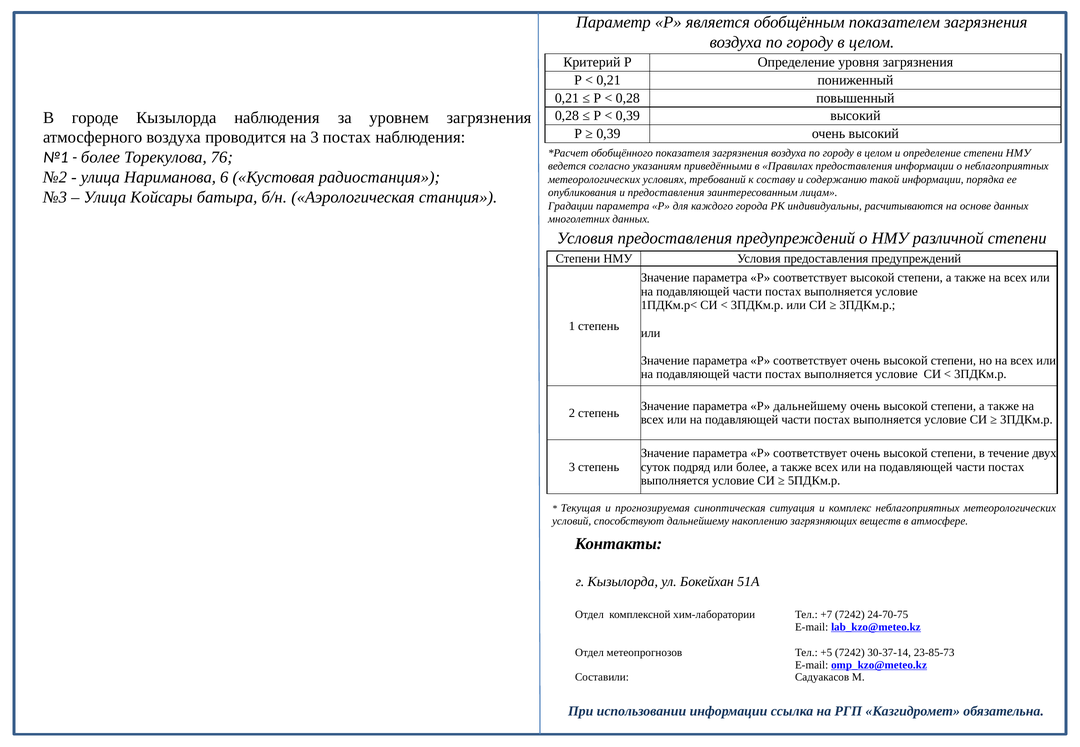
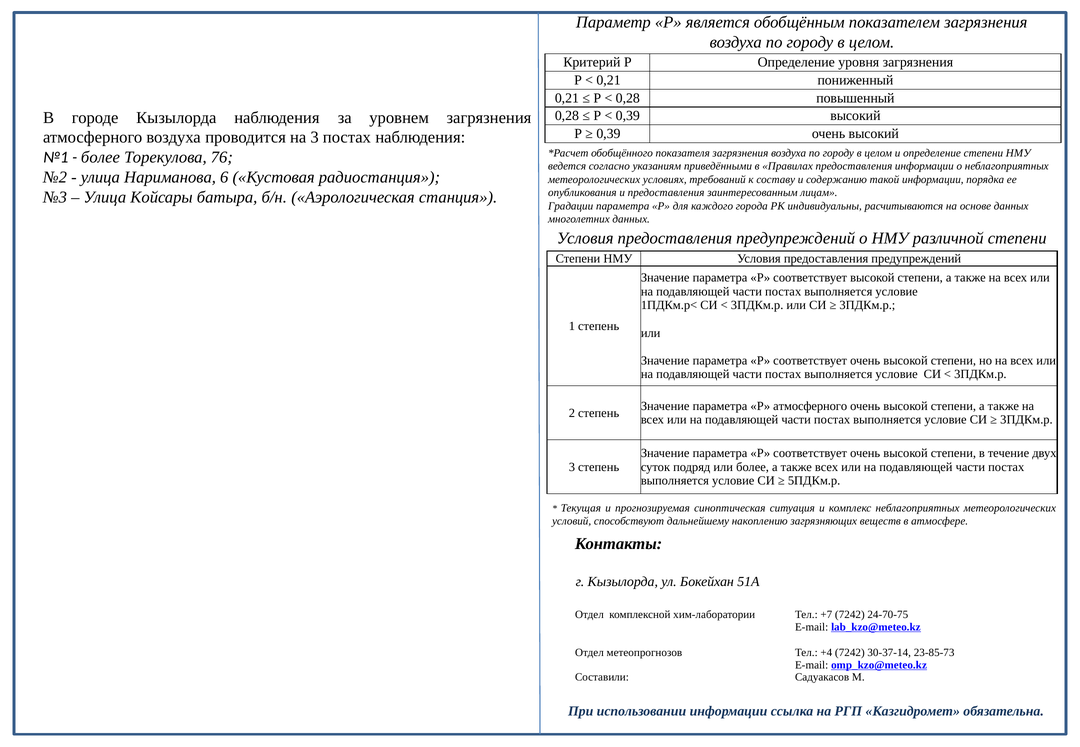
Р дальнейшему: дальнейшему -> атмосферного
+5: +5 -> +4
